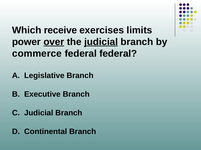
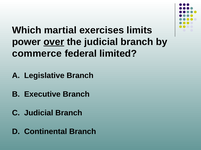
receive: receive -> martial
judicial at (101, 42) underline: present -> none
federal federal: federal -> limited
